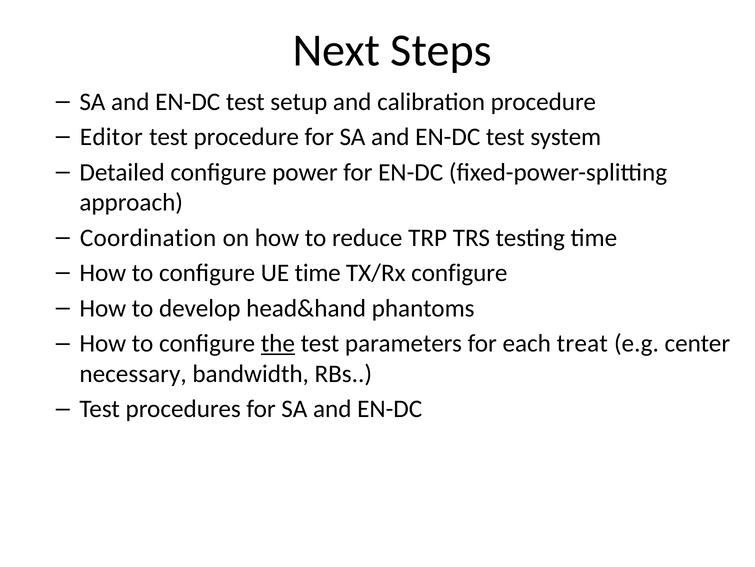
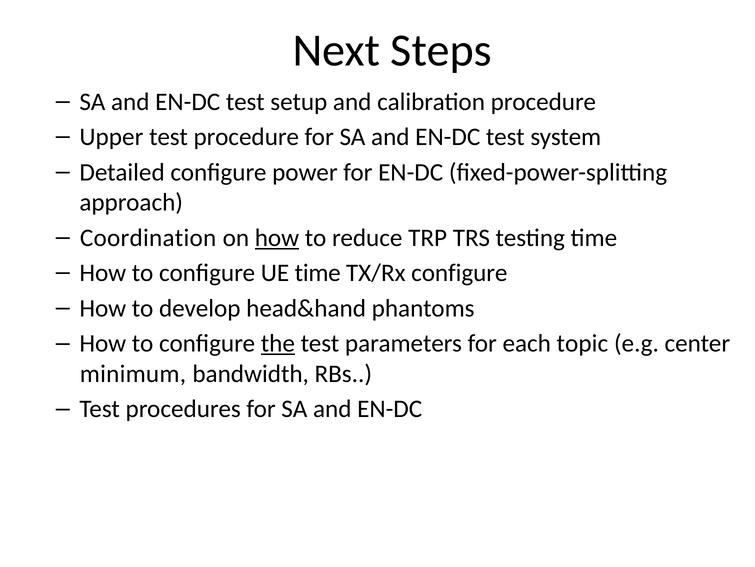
Editor: Editor -> Upper
how at (277, 237) underline: none -> present
treat: treat -> topic
necessary: necessary -> minimum
